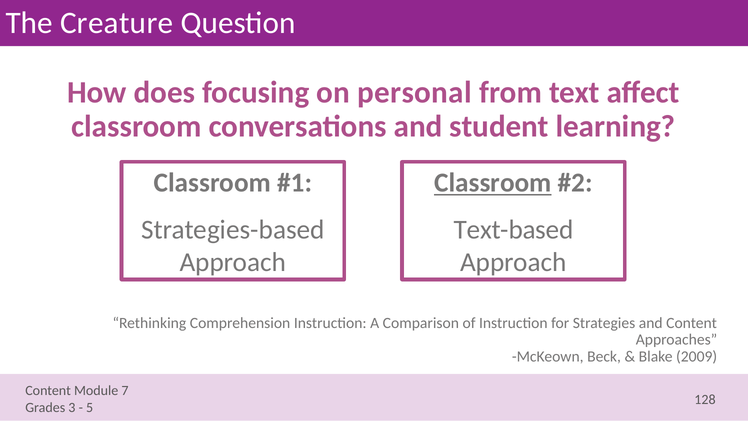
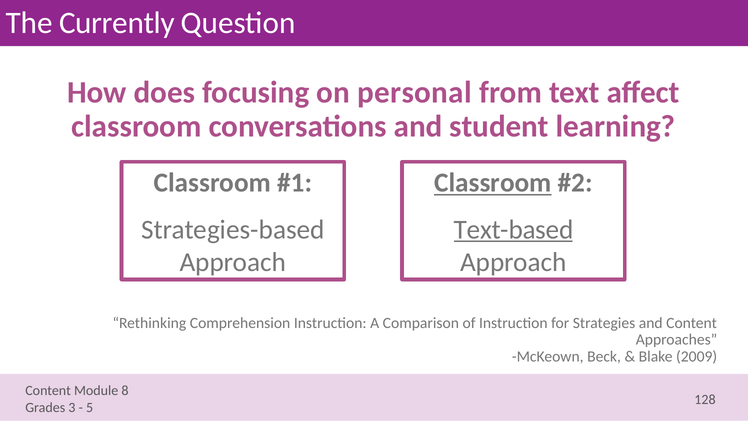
Creature: Creature -> Currently
Text-based underline: none -> present
7: 7 -> 8
